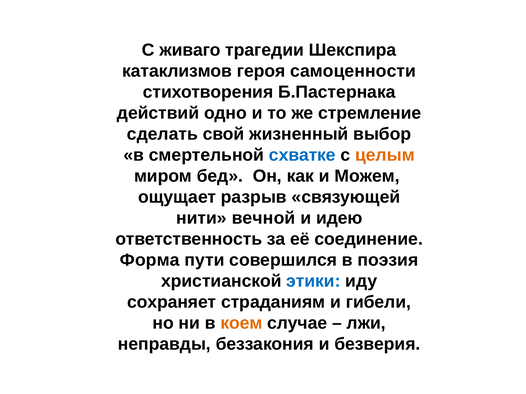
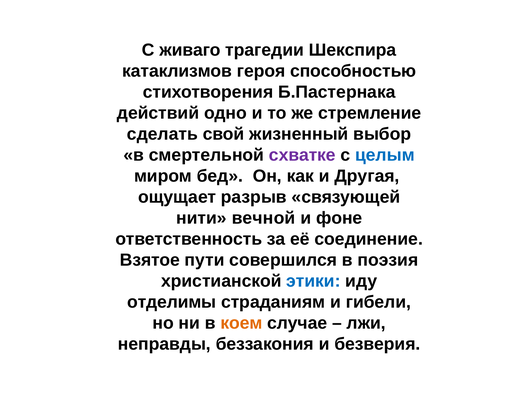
самоценности: самоценности -> способностью
схватке colour: blue -> purple
целым colour: orange -> blue
Можем: Можем -> Другая
идею: идею -> фоне
Форма: Форма -> Взятое
сохраняет: сохраняет -> отделимы
